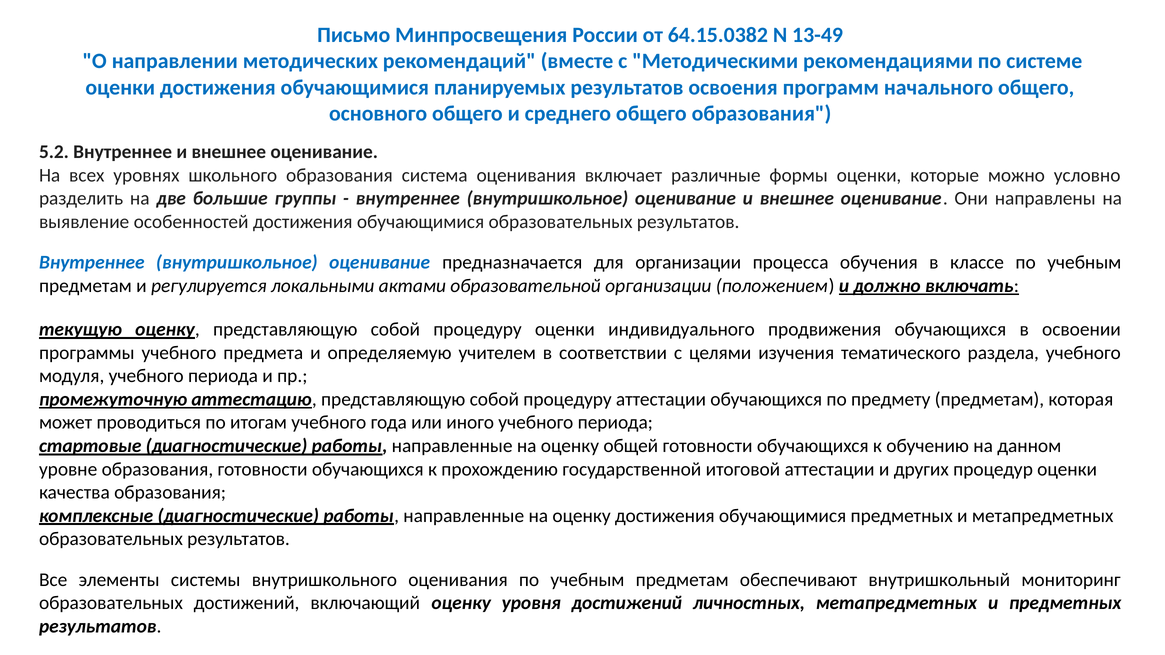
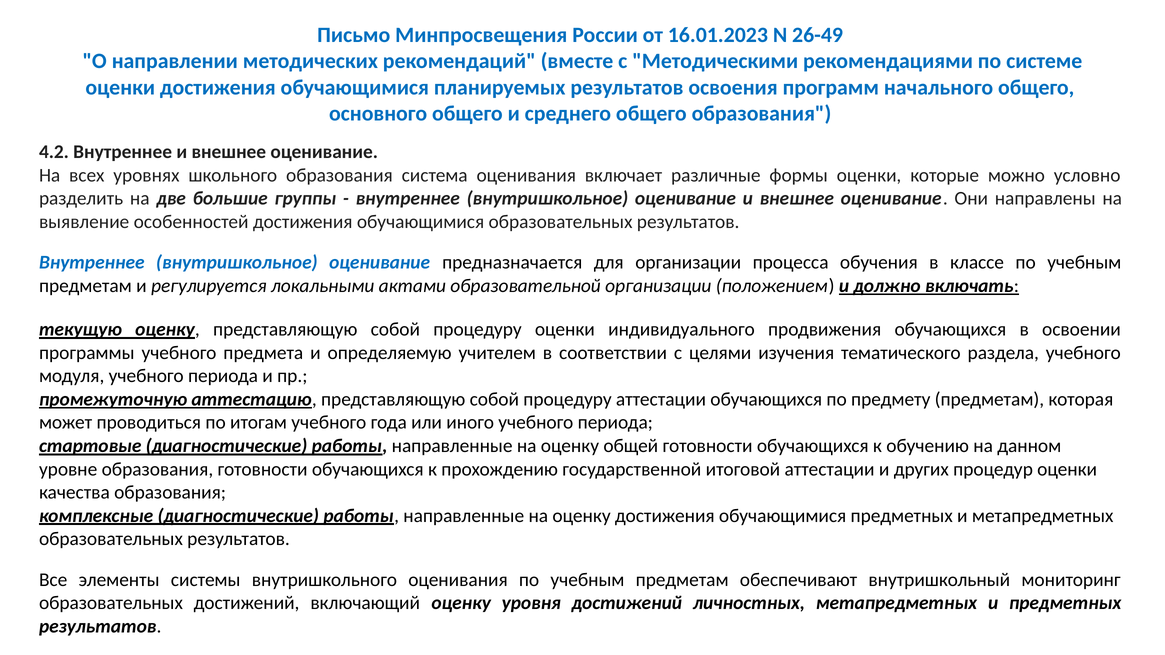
64.15.0382: 64.15.0382 -> 16.01.2023
13-49: 13-49 -> 26-49
5.2: 5.2 -> 4.2
